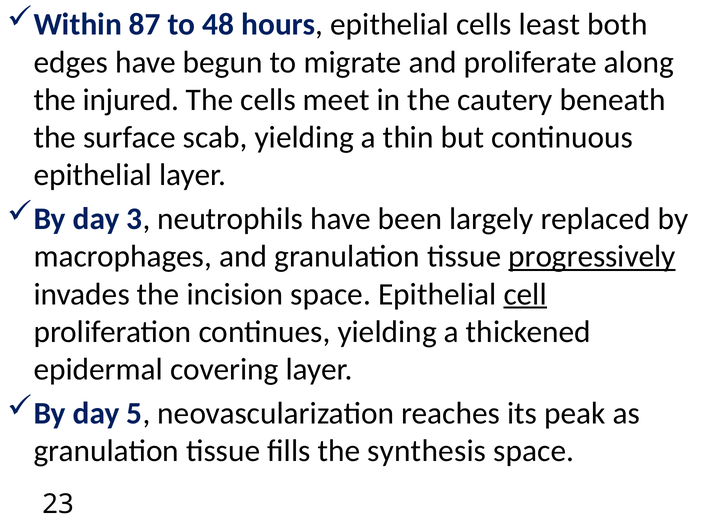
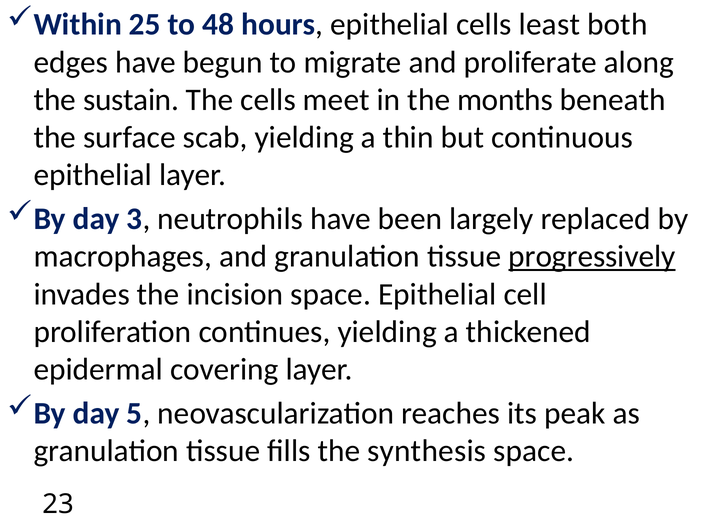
87: 87 -> 25
injured: injured -> sustain
cautery: cautery -> months
cell underline: present -> none
